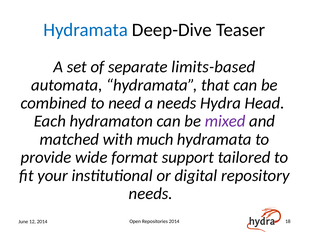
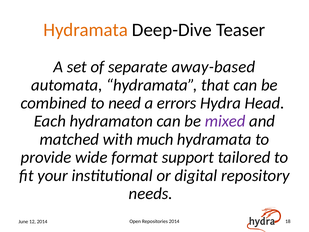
Hydramata at (86, 30) colour: blue -> orange
limits-based: limits-based -> away-based
a needs: needs -> errors
